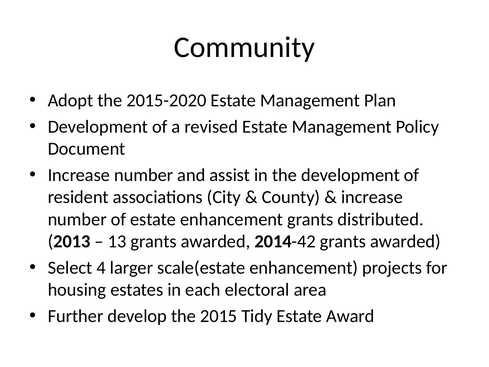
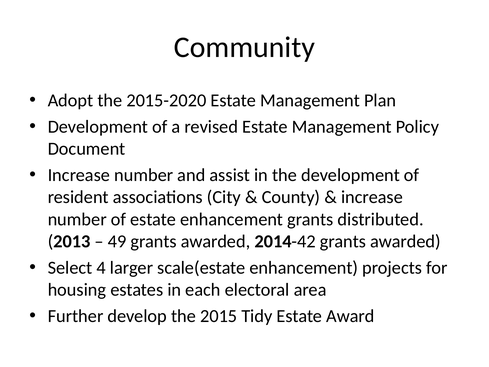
13: 13 -> 49
